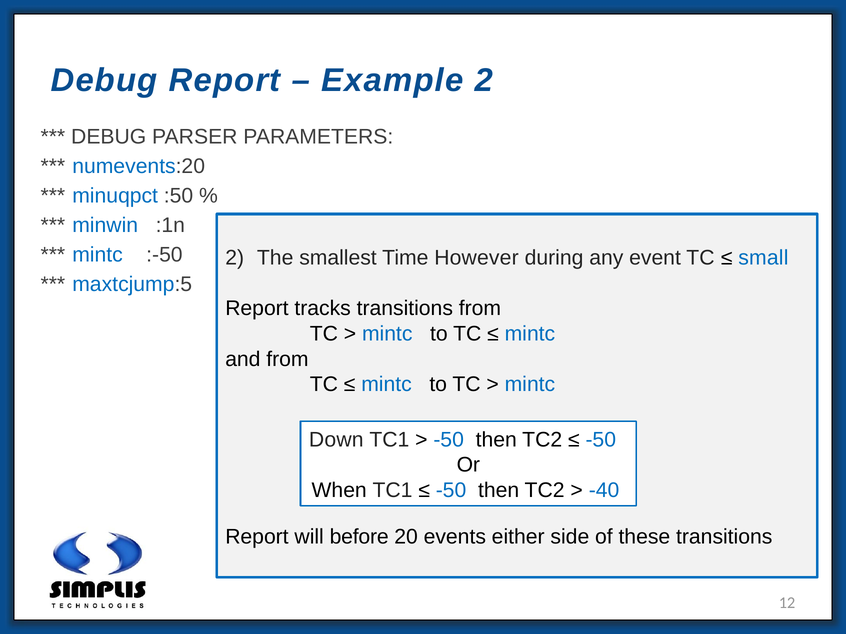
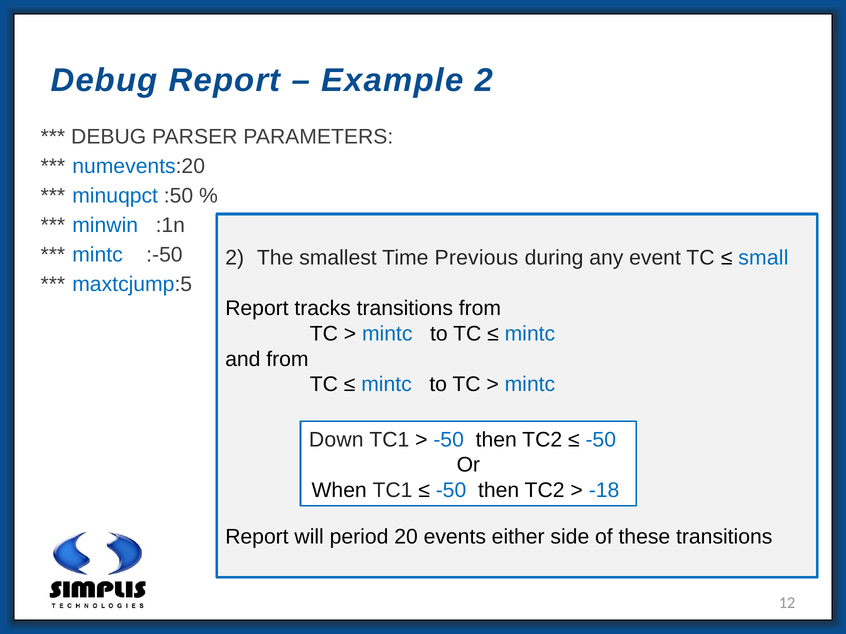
However: However -> Previous
-40: -40 -> -18
before: before -> period
